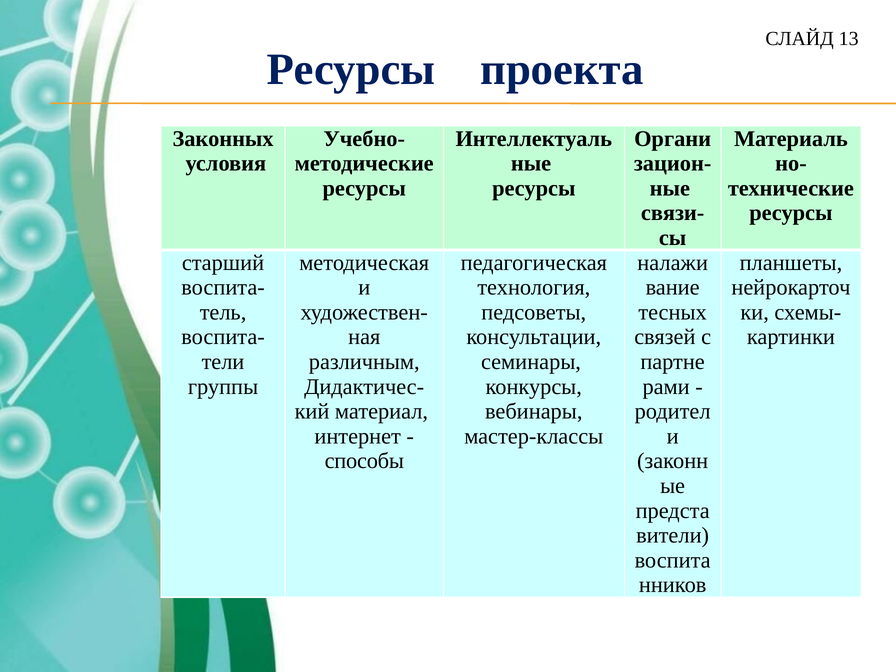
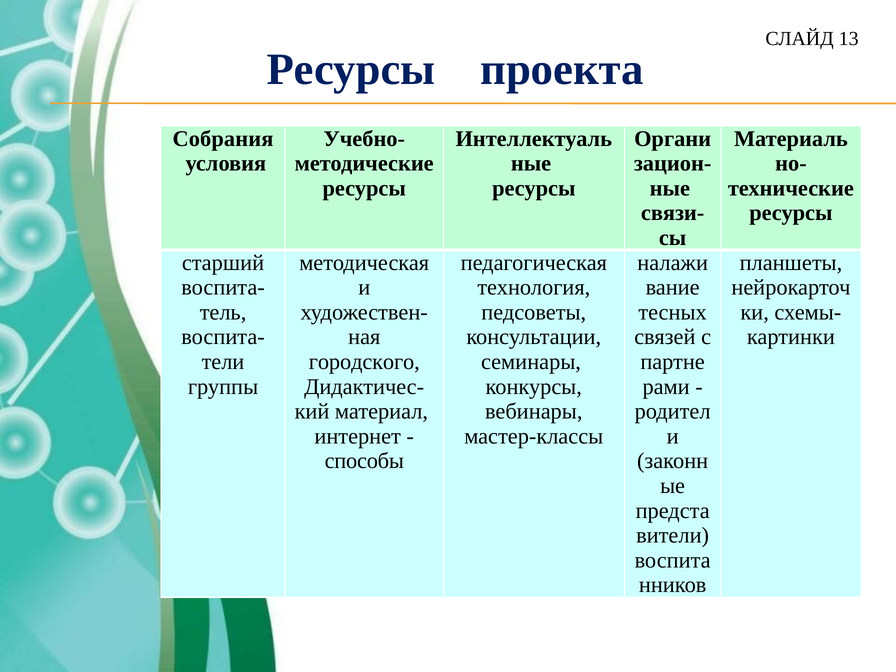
Законных: Законных -> Собрания
различным: различным -> городского
